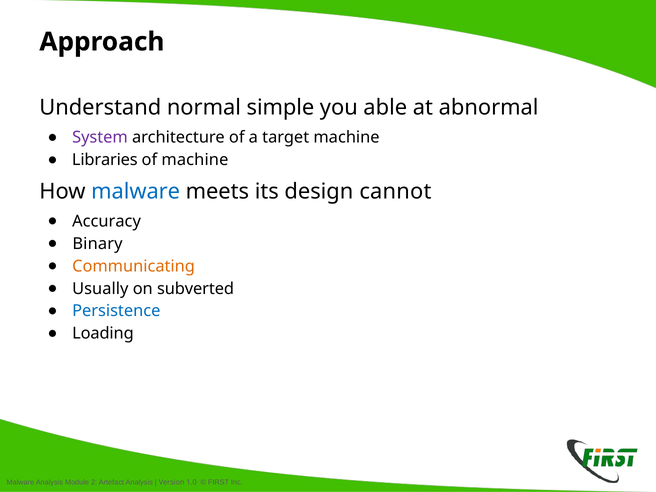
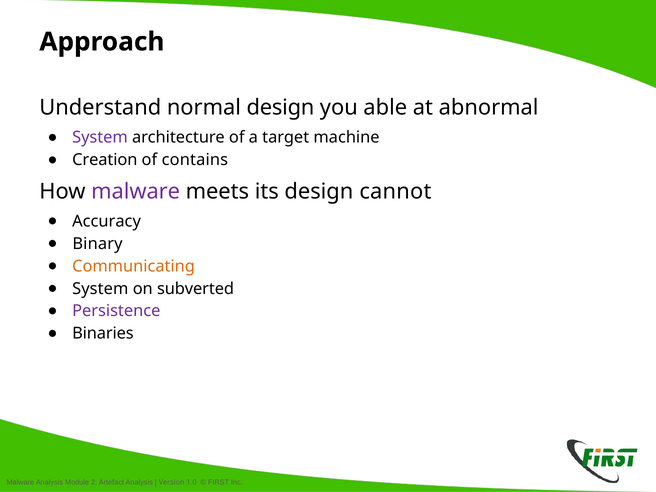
normal simple: simple -> design
Libraries: Libraries -> Creation
of machine: machine -> contains
malware at (136, 192) colour: blue -> purple
Usually at (100, 289): Usually -> System
Persistence colour: blue -> purple
Loading: Loading -> Binaries
